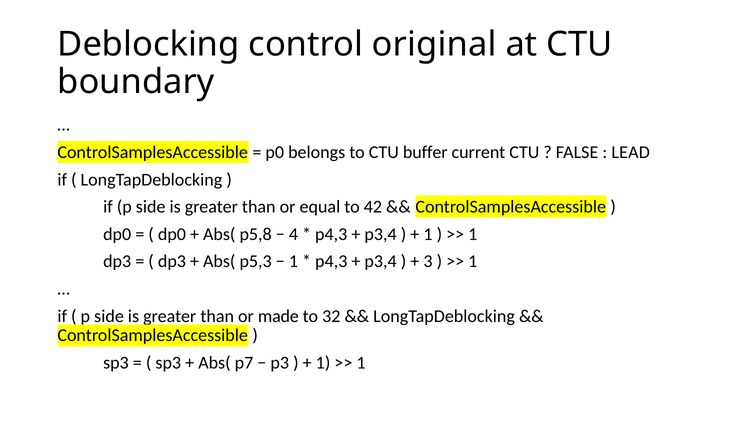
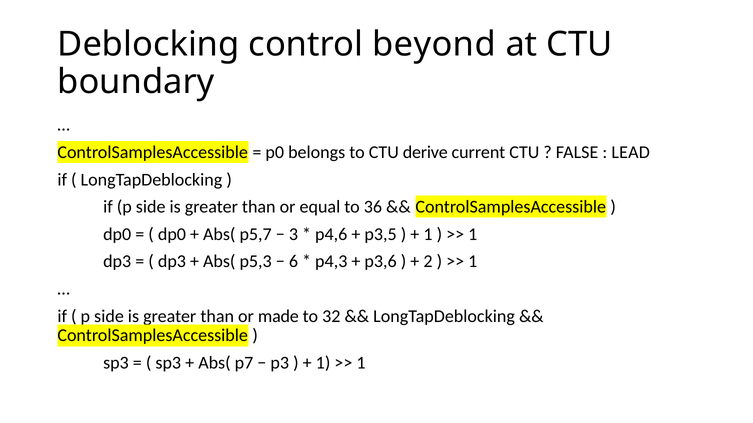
original: original -> beyond
buffer: buffer -> derive
42: 42 -> 36
p5,8: p5,8 -> p5,7
4: 4 -> 3
p4,3 at (331, 235): p4,3 -> p4,6
p3,4 at (381, 235): p3,4 -> p3,5
1 at (293, 262): 1 -> 6
p3,4 at (381, 262): p3,4 -> p3,6
3: 3 -> 2
